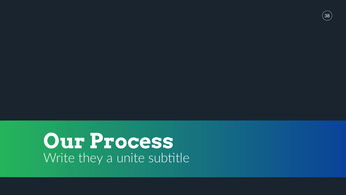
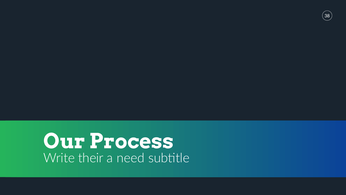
they: they -> their
unite: unite -> need
